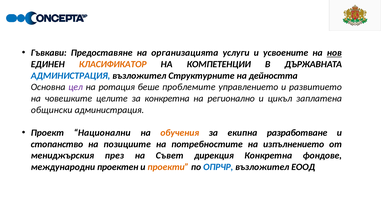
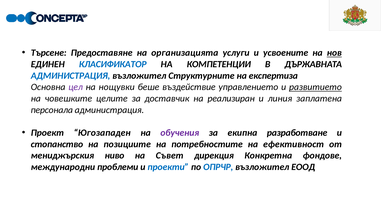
Гъвкави: Гъвкави -> Търсене
КЛАСИФИКАТОР colour: orange -> blue
дейността: дейността -> експертиза
ротация: ротация -> нощувки
проблемите: проблемите -> въздействие
развитието underline: none -> present
за конкретна: конкретна -> доставчик
регионално: регионално -> реализиран
цикъл: цикъл -> линия
общински: общински -> персонала
Национални: Национални -> Югозападен
обучения colour: orange -> purple
изпълнението: изпълнението -> ефективност
през: през -> ниво
проектен: проектен -> проблеми
проекти colour: orange -> blue
